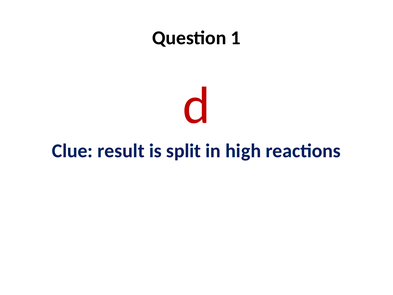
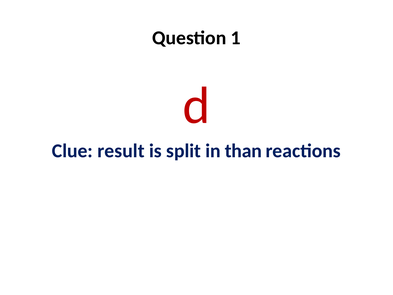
high: high -> than
